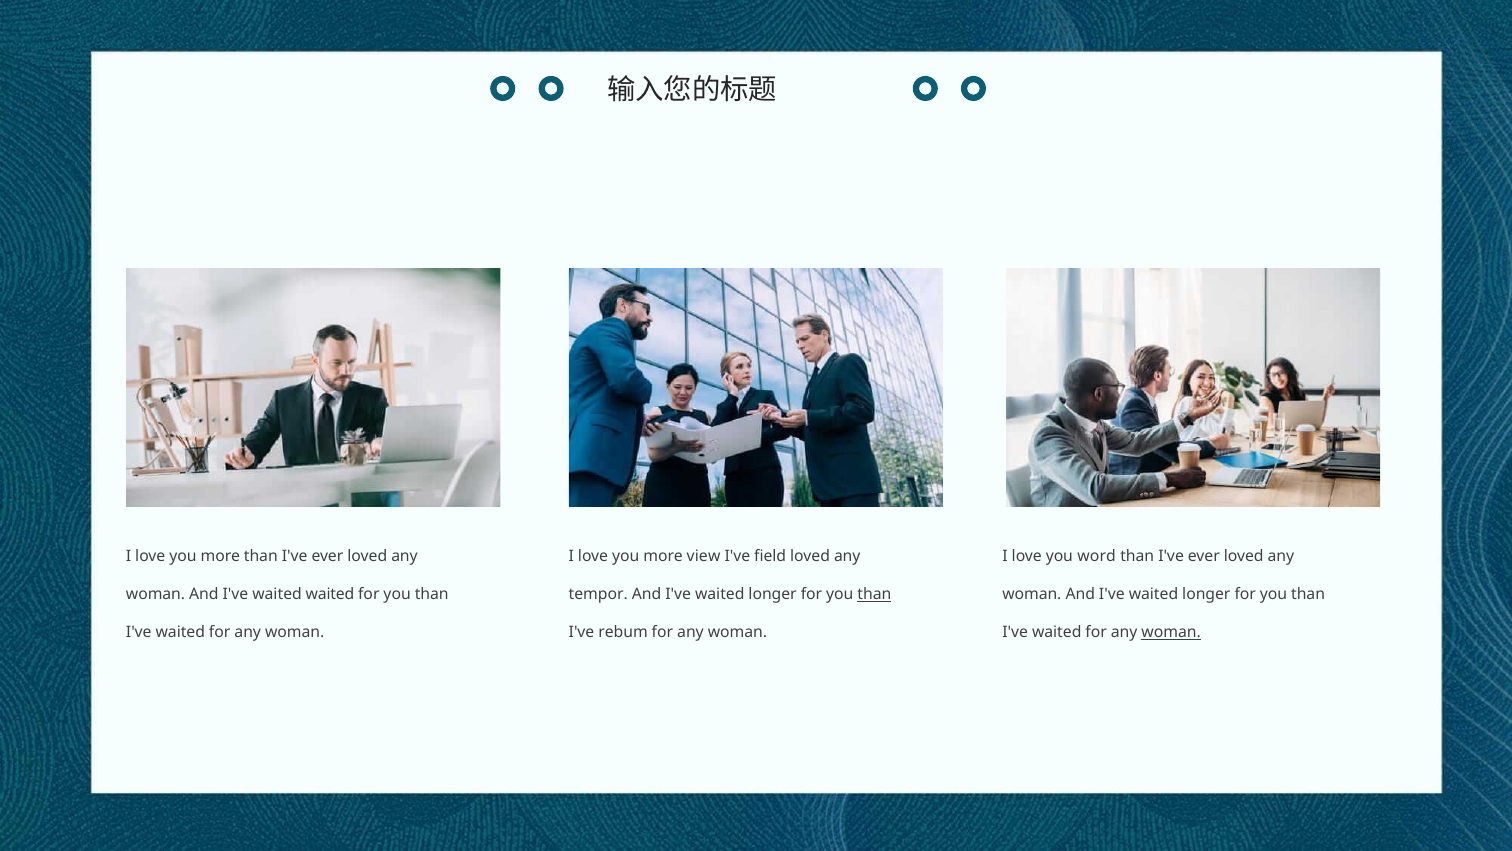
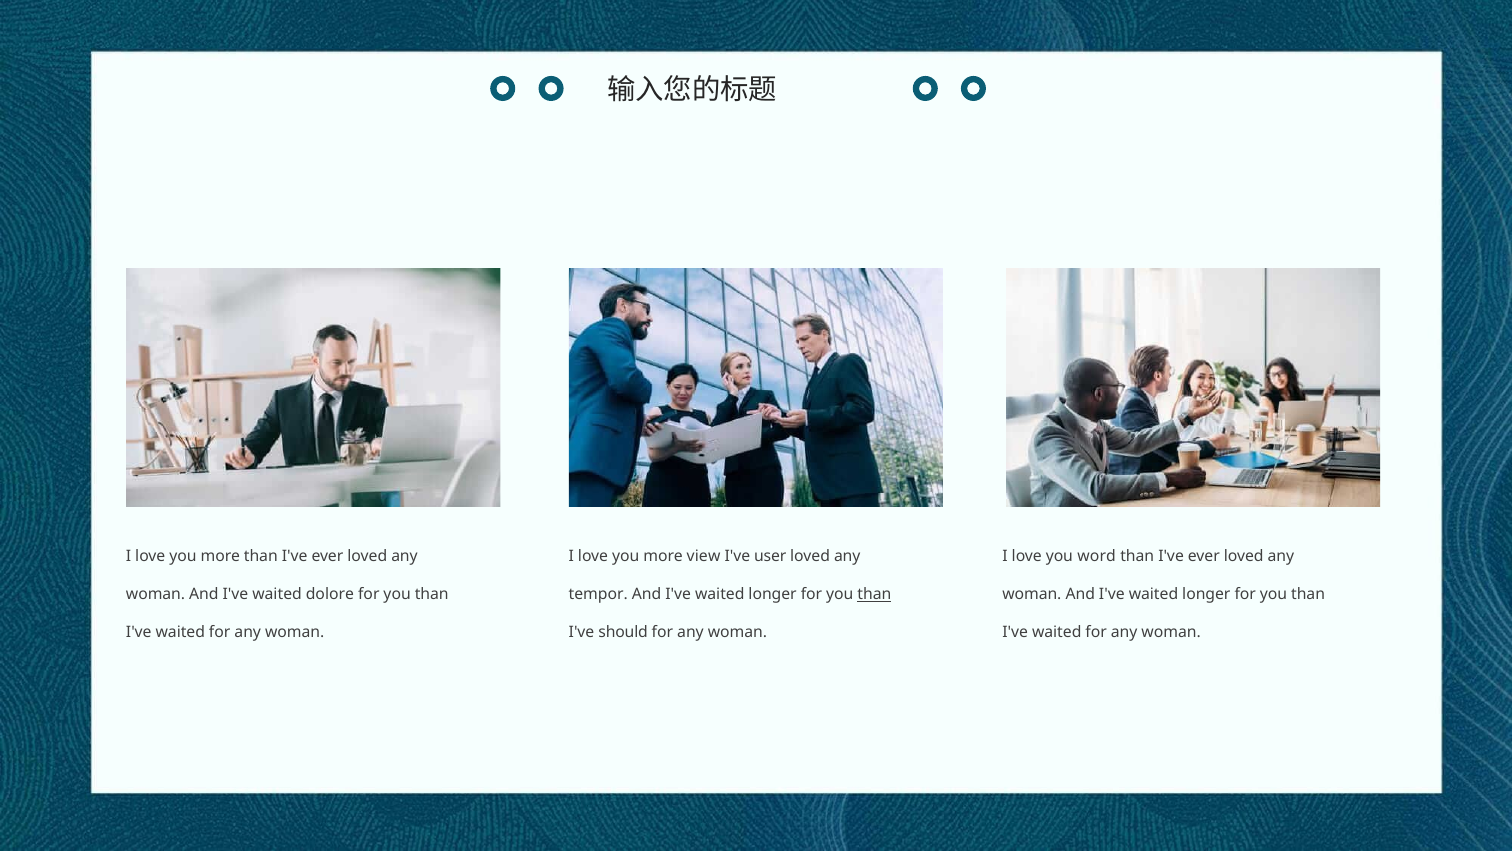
field: field -> user
waited waited: waited -> dolore
rebum: rebum -> should
woman at (1171, 632) underline: present -> none
